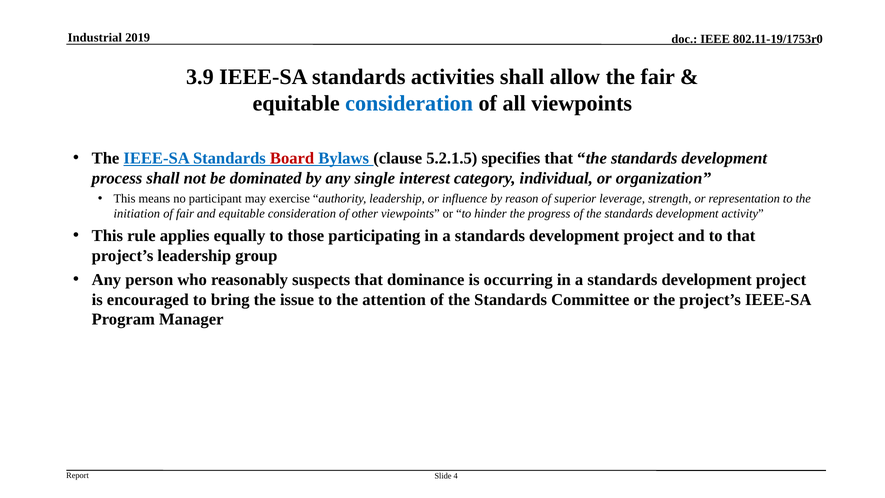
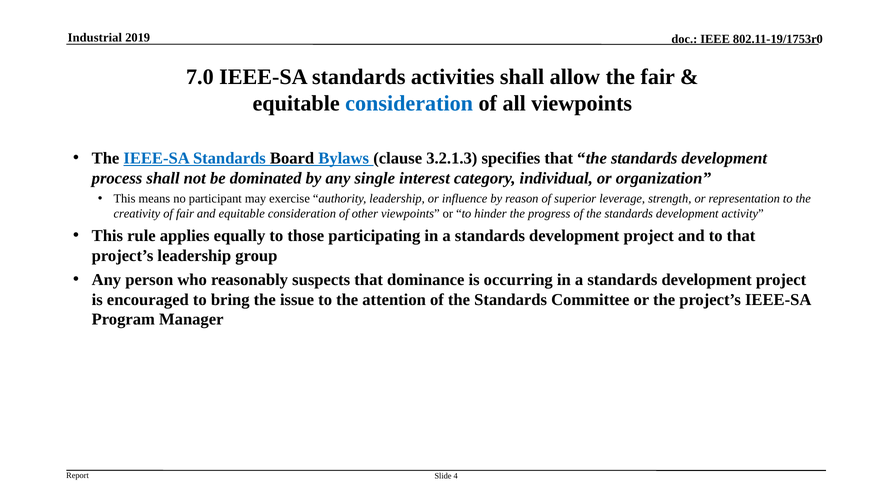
3.9: 3.9 -> 7.0
Board colour: red -> black
5.2.1.5: 5.2.1.5 -> 3.2.1.3
initiation: initiation -> creativity
